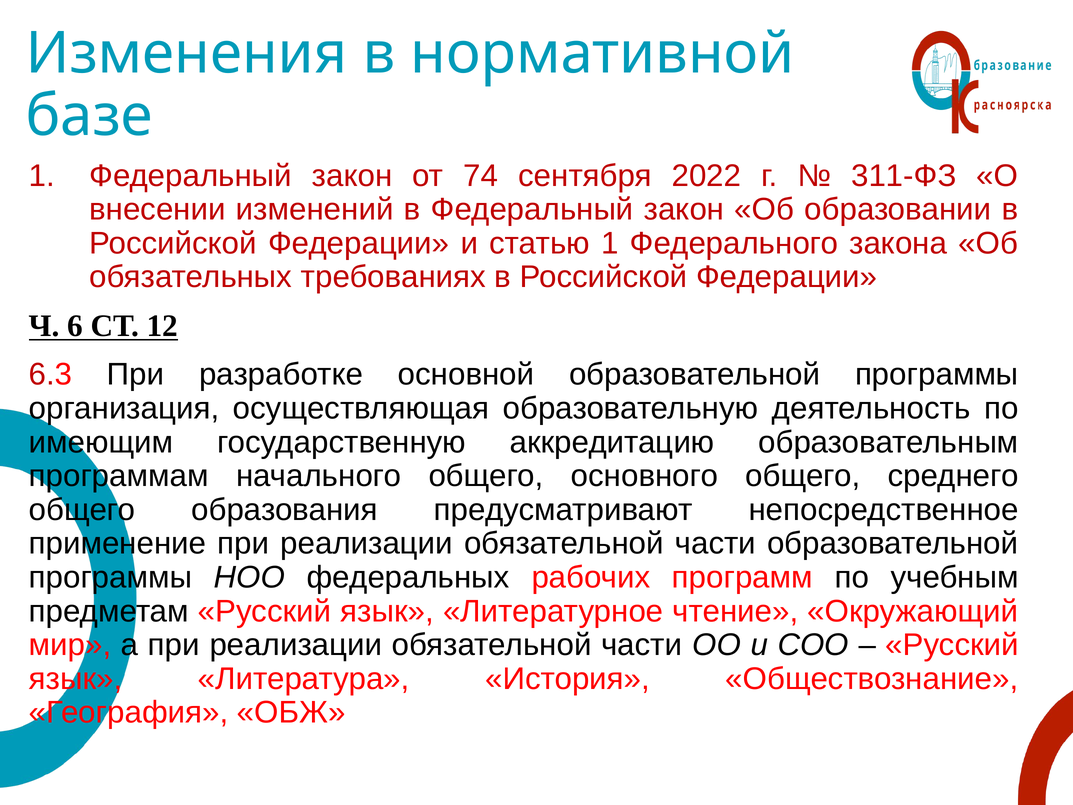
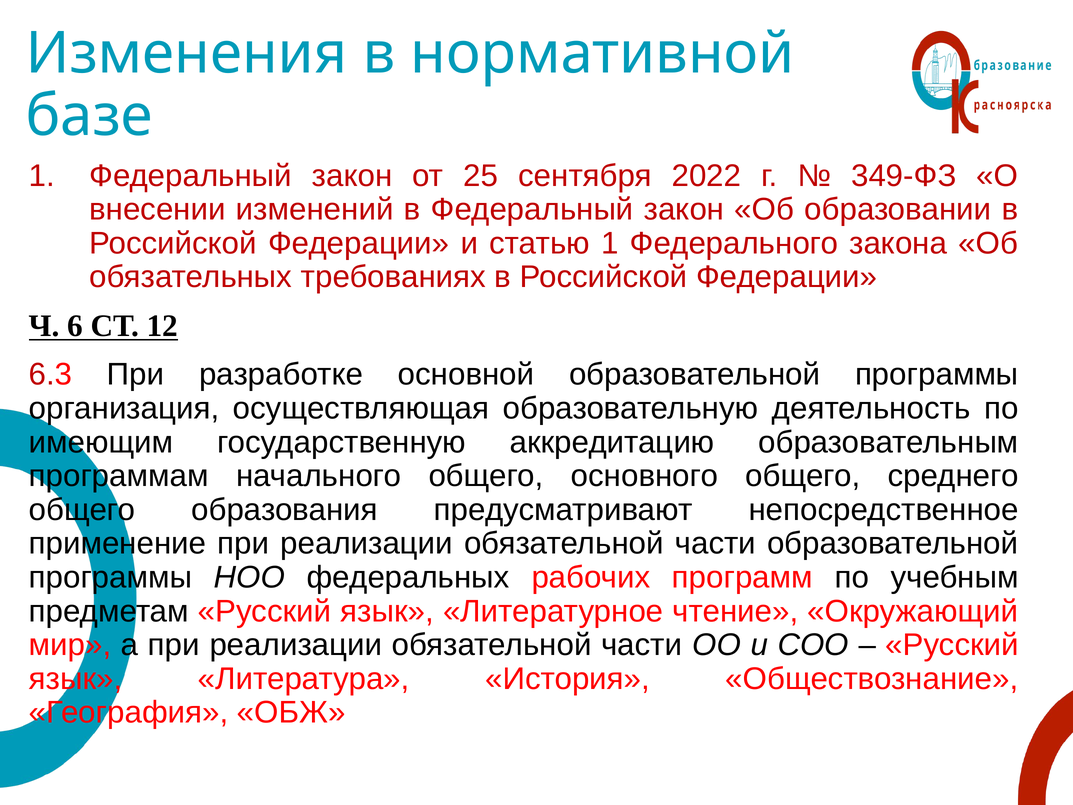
74: 74 -> 25
311-ФЗ: 311-ФЗ -> 349-ФЗ
